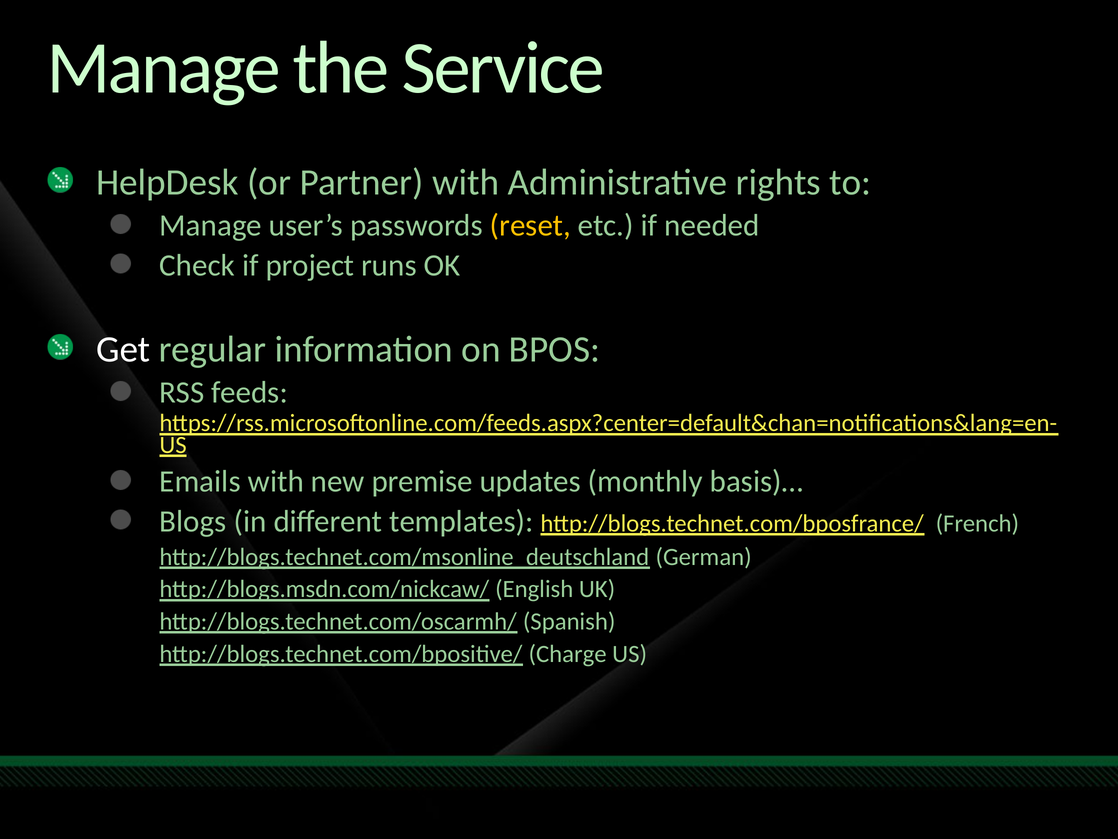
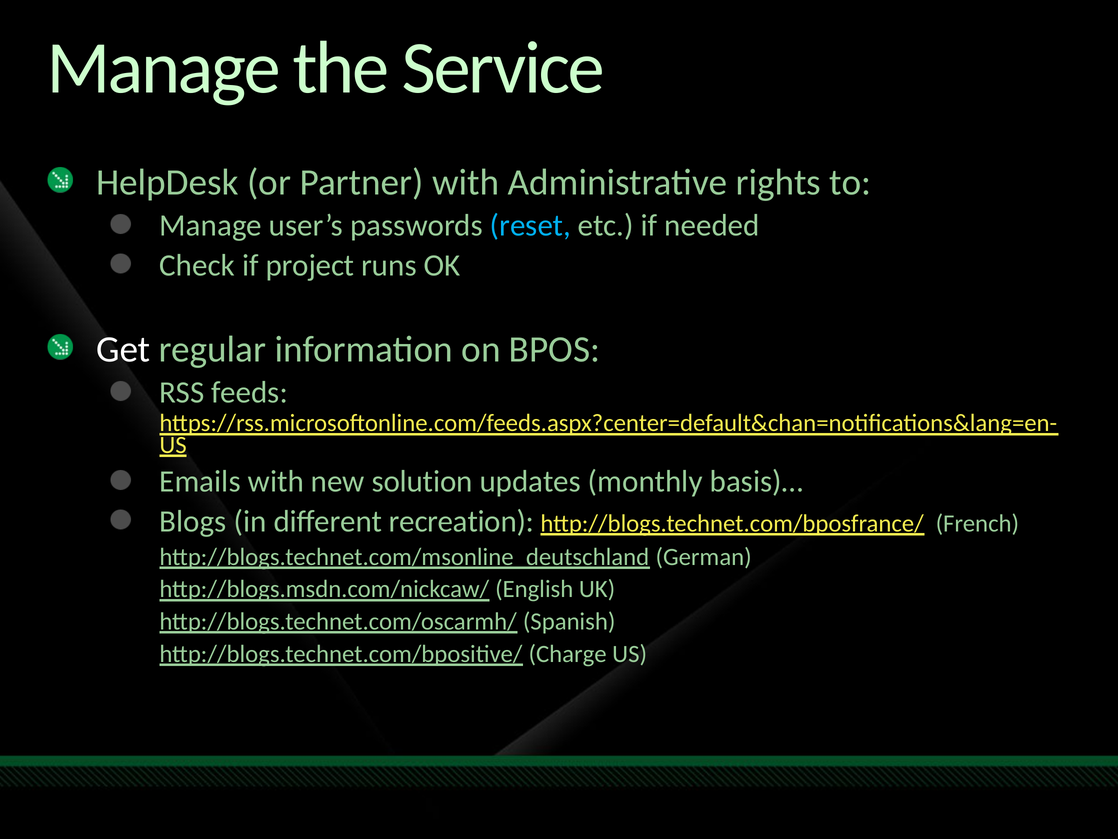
reset colour: yellow -> light blue
premise: premise -> solution
templates: templates -> recreation
